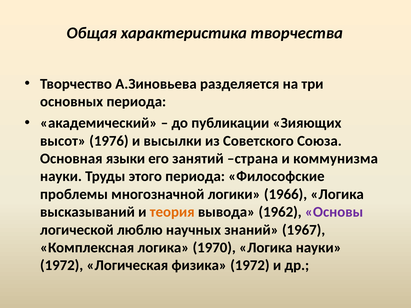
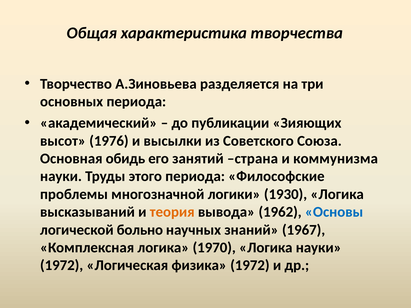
языки: языки -> обидь
1966: 1966 -> 1930
Основы colour: purple -> blue
люблю: люблю -> больно
